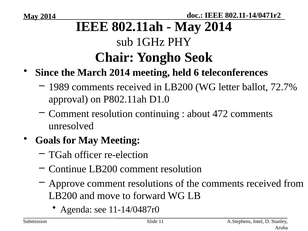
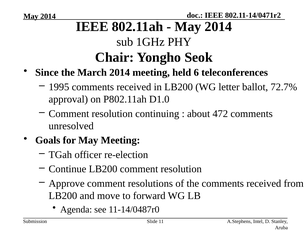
1989: 1989 -> 1995
